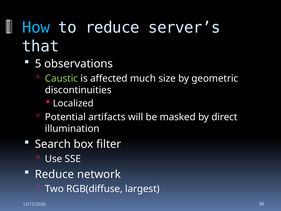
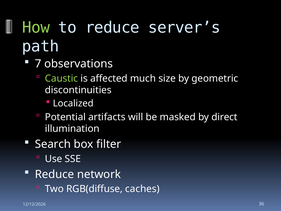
How colour: light blue -> light green
that: that -> path
5: 5 -> 7
largest: largest -> caches
